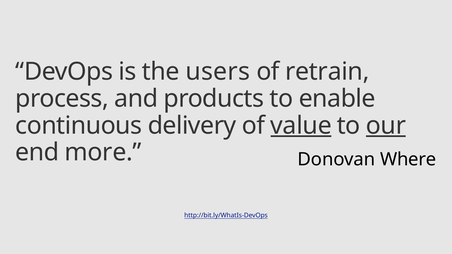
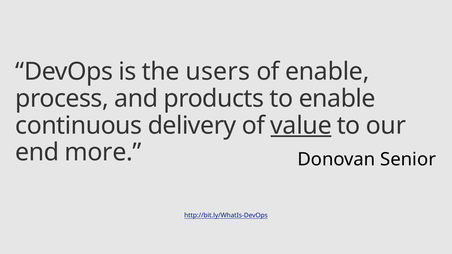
of retrain: retrain -> enable
our underline: present -> none
Where: Where -> Senior
